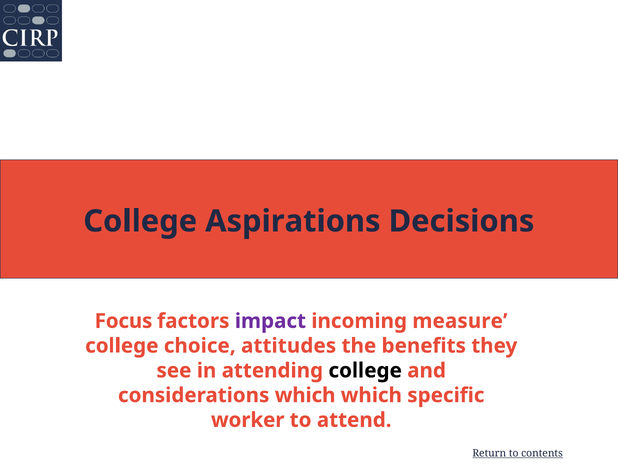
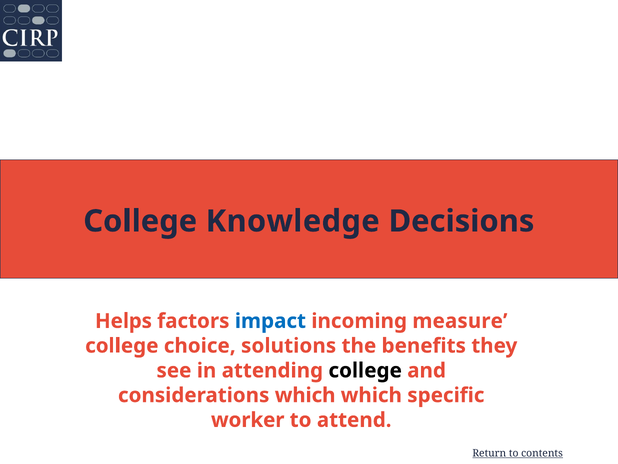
Aspirations: Aspirations -> Knowledge
Focus: Focus -> Helps
impact colour: purple -> blue
attitudes: attitudes -> solutions
